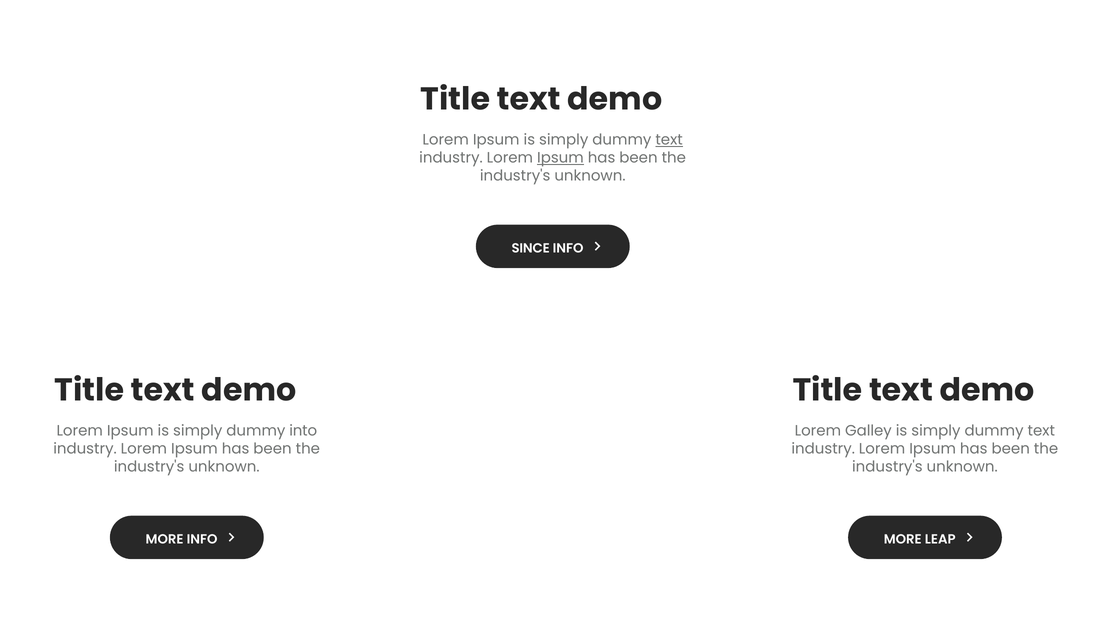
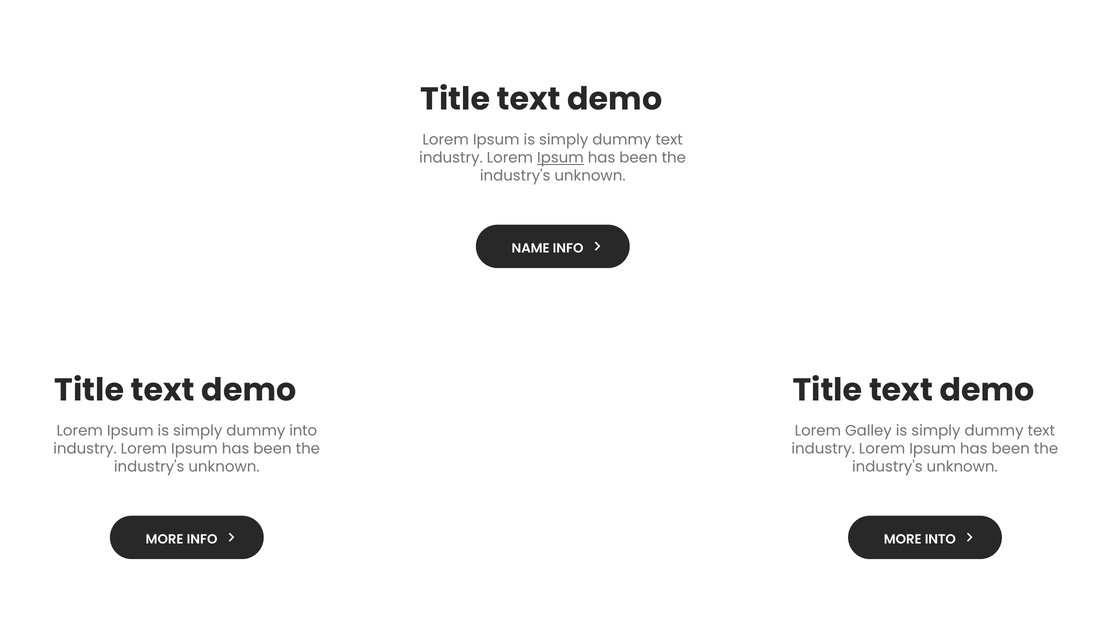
text at (669, 140) underline: present -> none
SINCE: SINCE -> NAME
MORE LEAP: LEAP -> INTO
